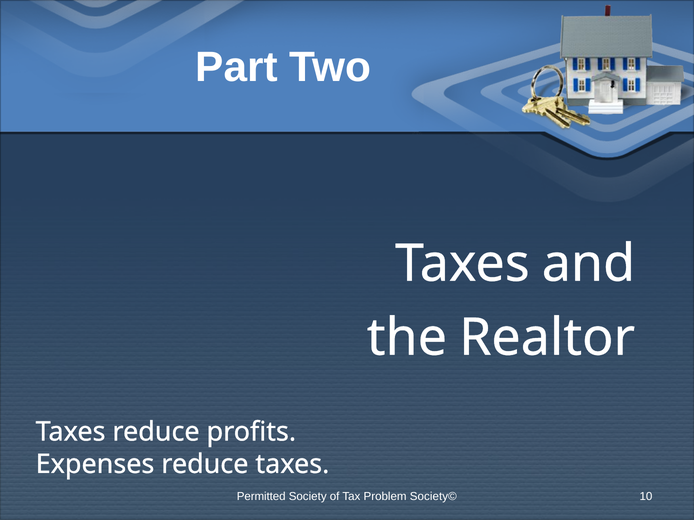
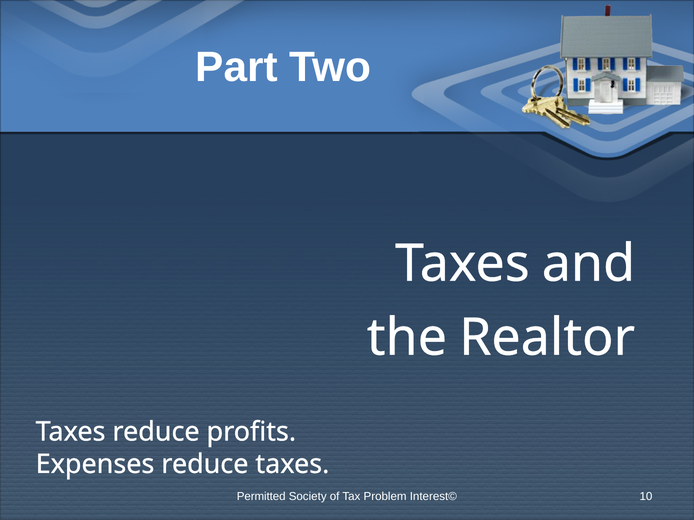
Society©: Society© -> Interest©
